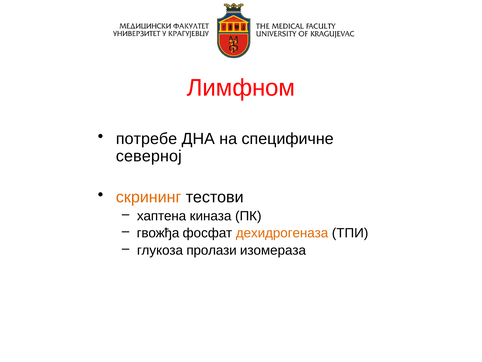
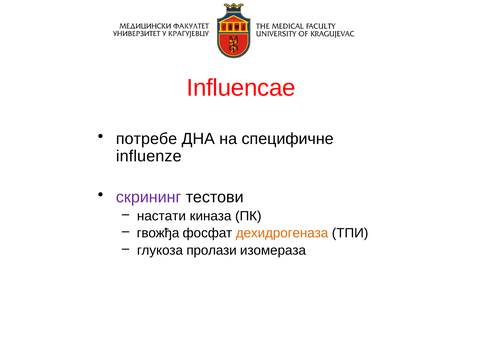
Лимфном: Лимфном -> Influencae
северној: северној -> influenze
скрининг colour: orange -> purple
хаптена: хаптена -> настати
